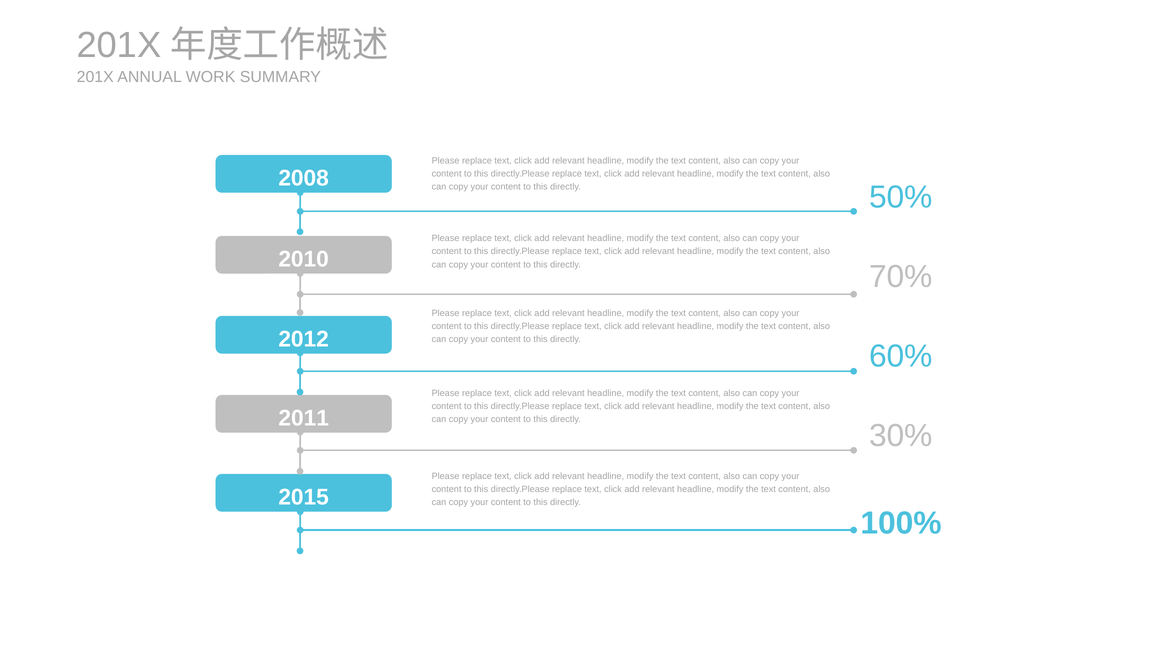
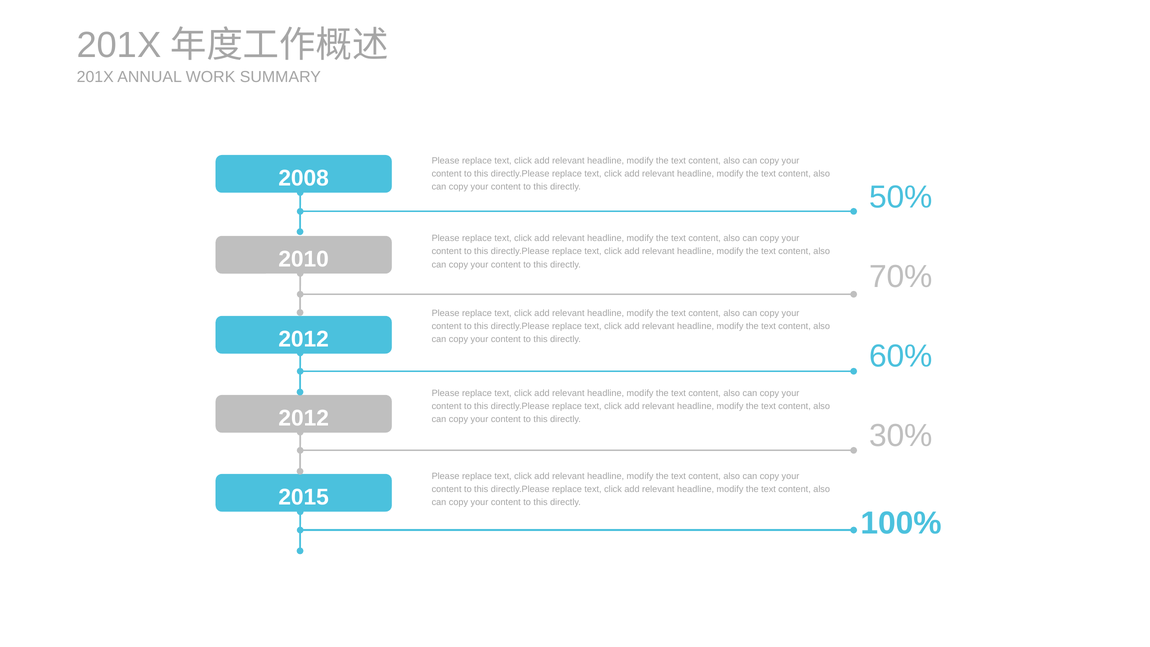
2011 at (304, 418): 2011 -> 2012
